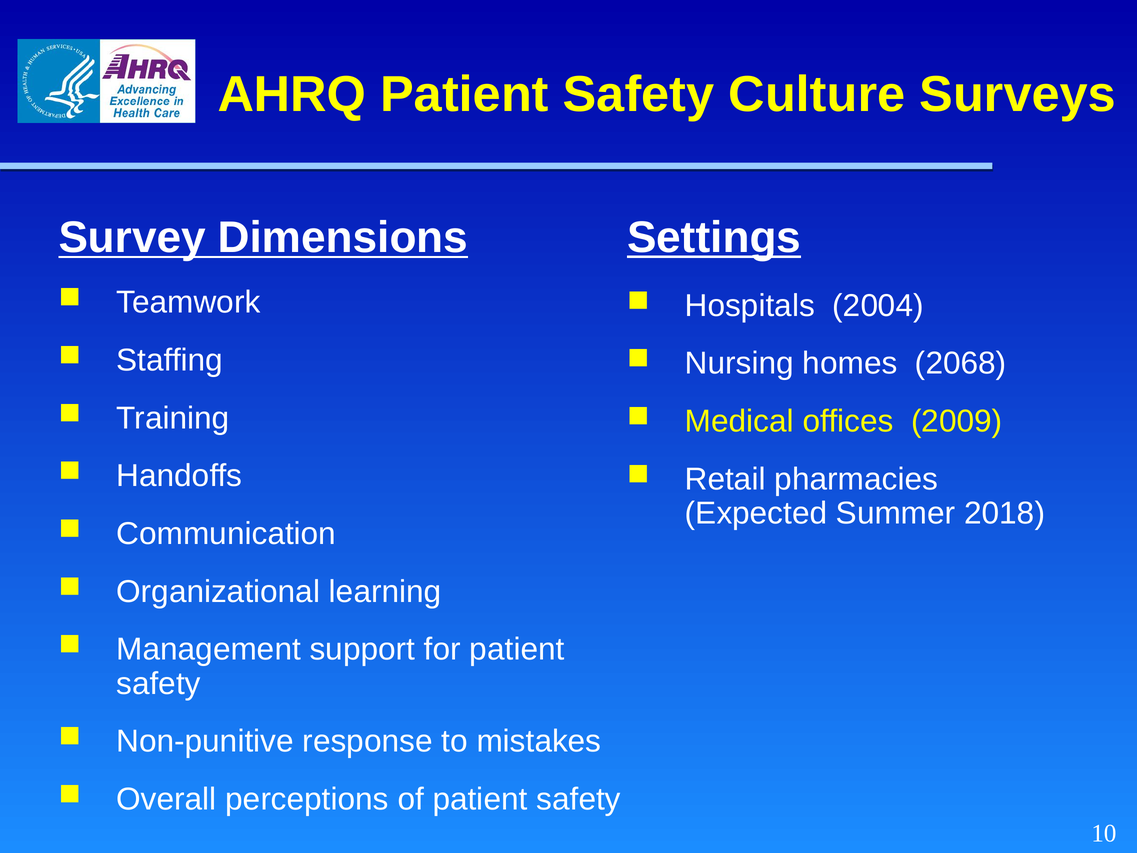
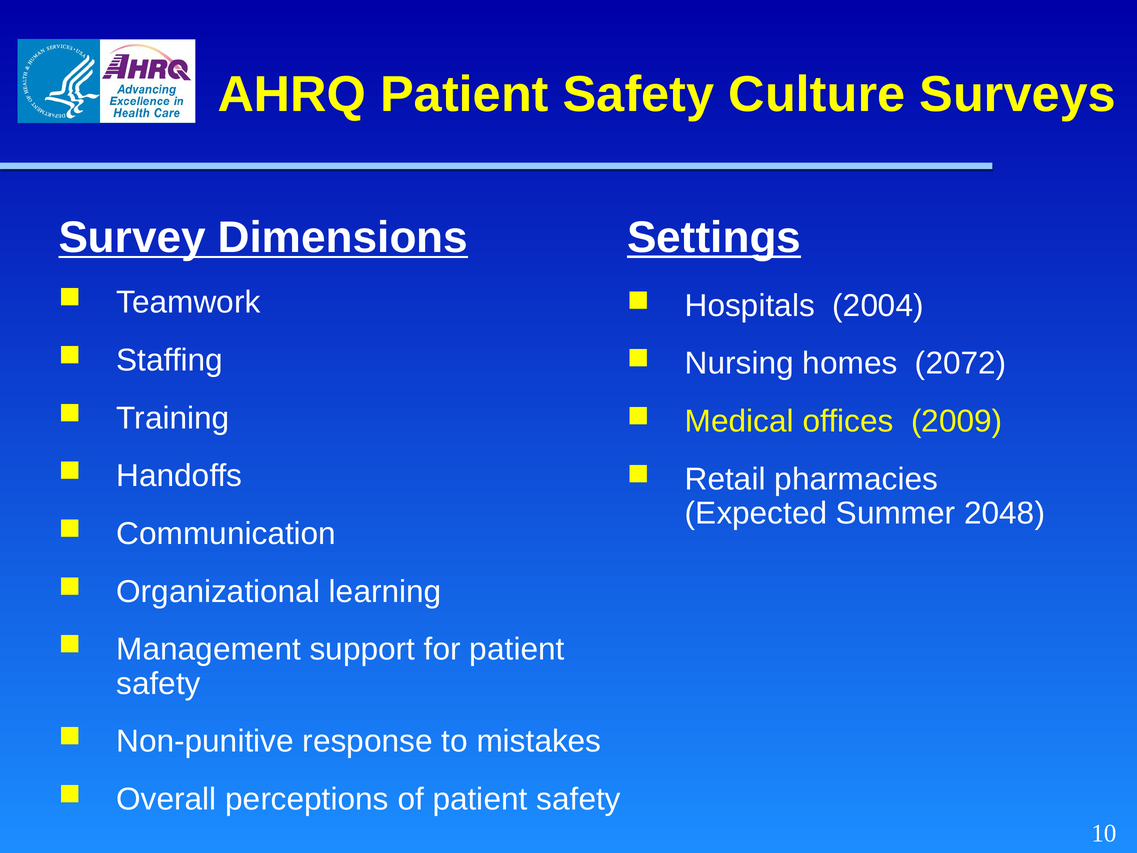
2068: 2068 -> 2072
2018: 2018 -> 2048
